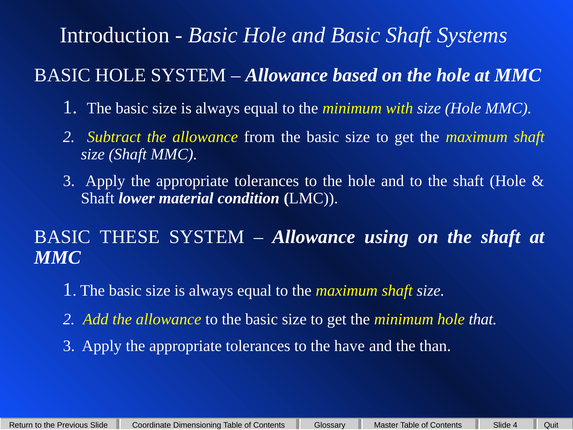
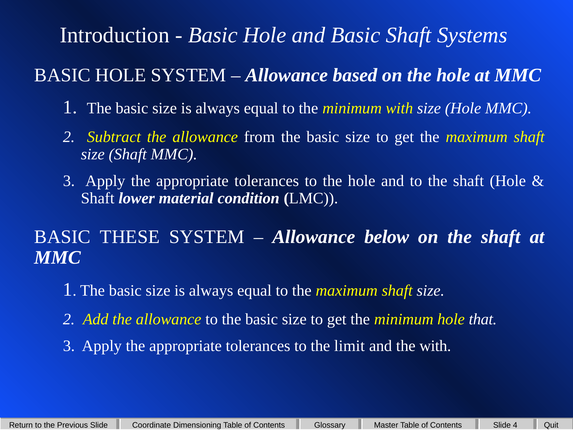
using: using -> below
have: have -> limit
the than: than -> with
